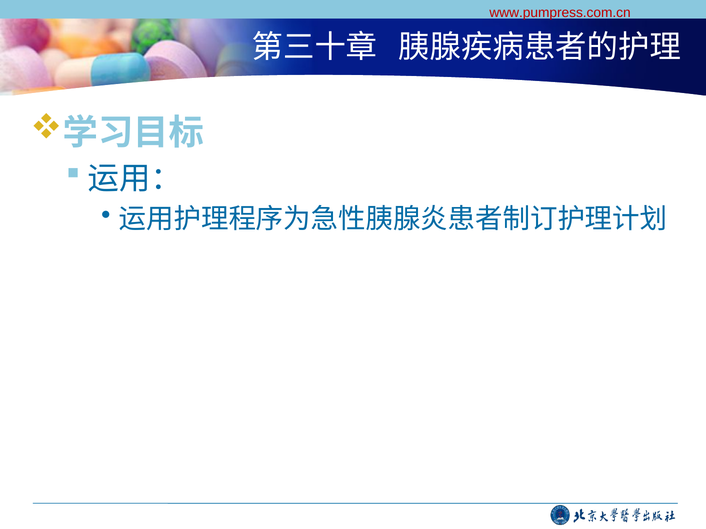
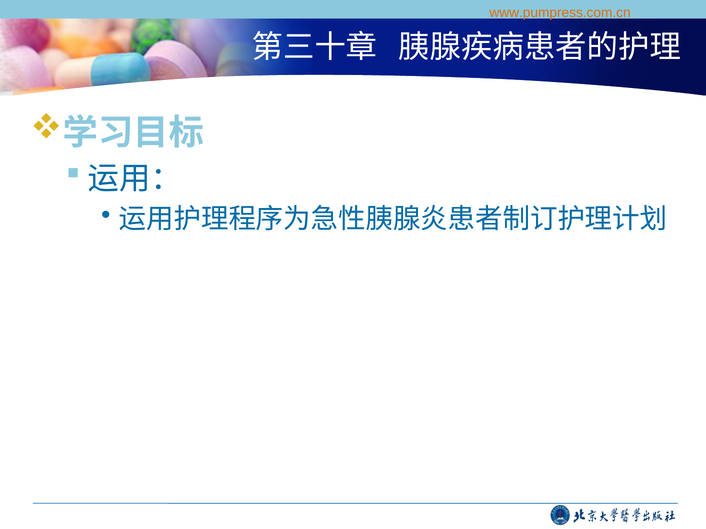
www.pumpress.com.cn colour: red -> orange
